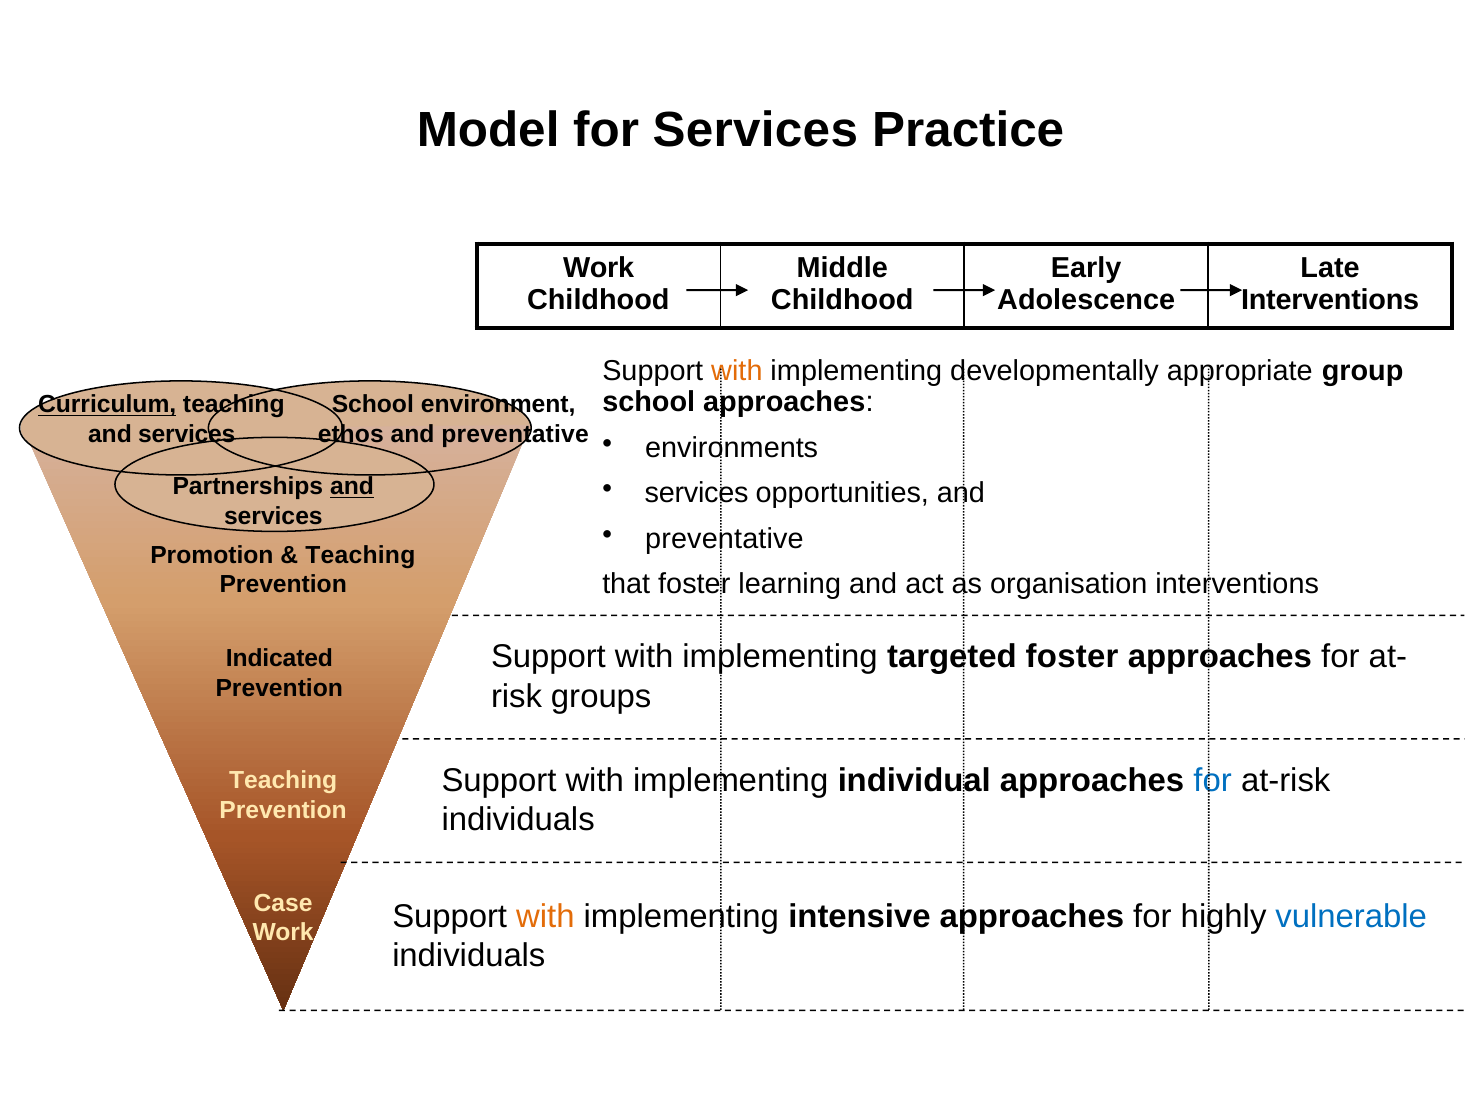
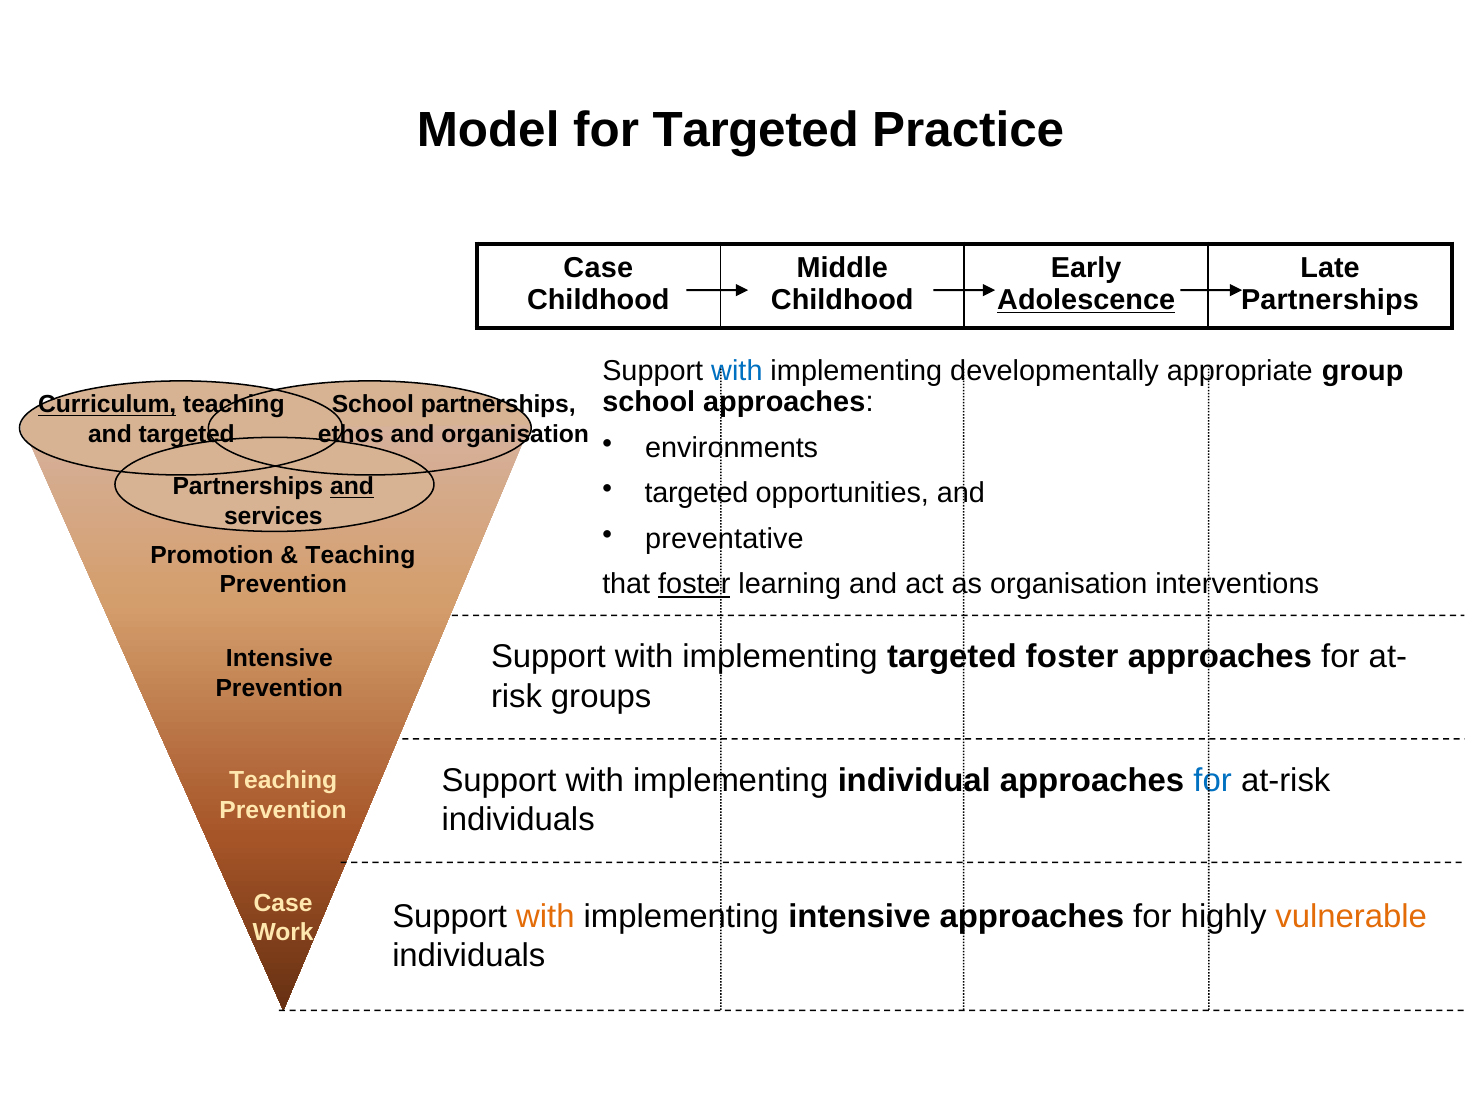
for Services: Services -> Targeted
Work at (599, 268): Work -> Case
Adolescence underline: none -> present
Interventions at (1330, 300): Interventions -> Partnerships
with at (737, 371) colour: orange -> blue
School environment: environment -> partnerships
services at (187, 434): services -> targeted
and preventative: preventative -> organisation
services at (697, 494): services -> targeted
foster at (694, 585) underline: none -> present
Indicated at (279, 659): Indicated -> Intensive
vulnerable colour: blue -> orange
